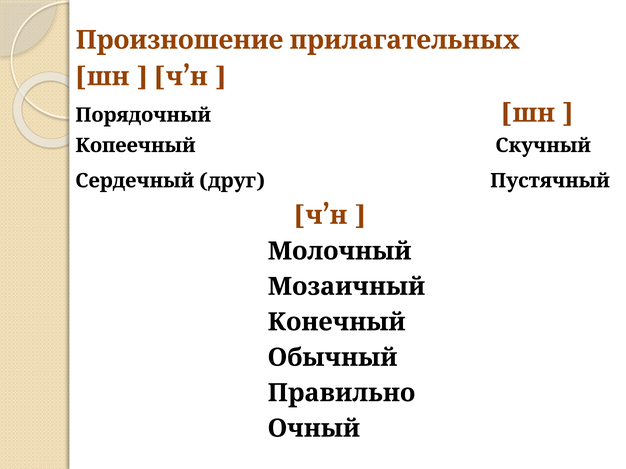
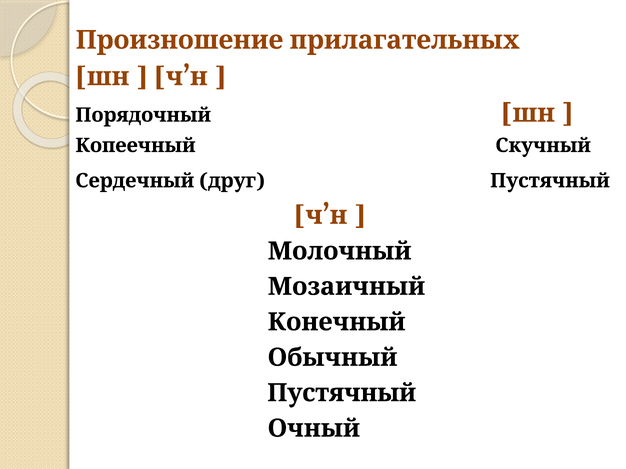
Правильно at (341, 393): Правильно -> Пустячный
